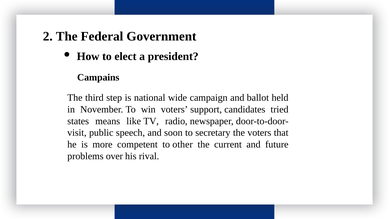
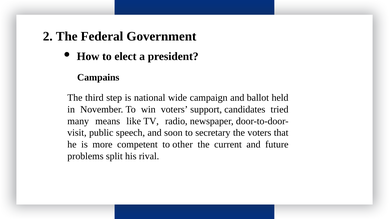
states: states -> many
over: over -> split
